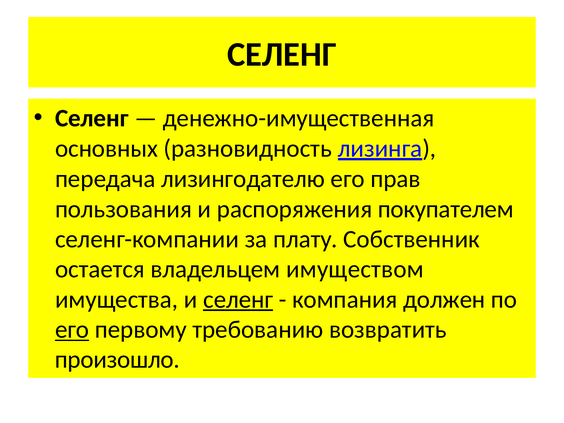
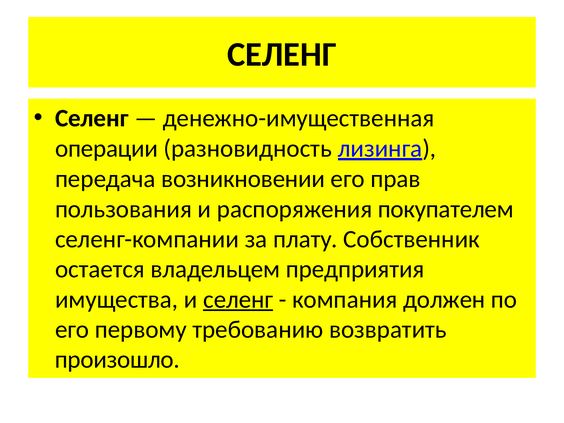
основных: основных -> операции
лизингодателю: лизингодателю -> возникновении
имуществом: имуществом -> предприятия
его at (72, 329) underline: present -> none
